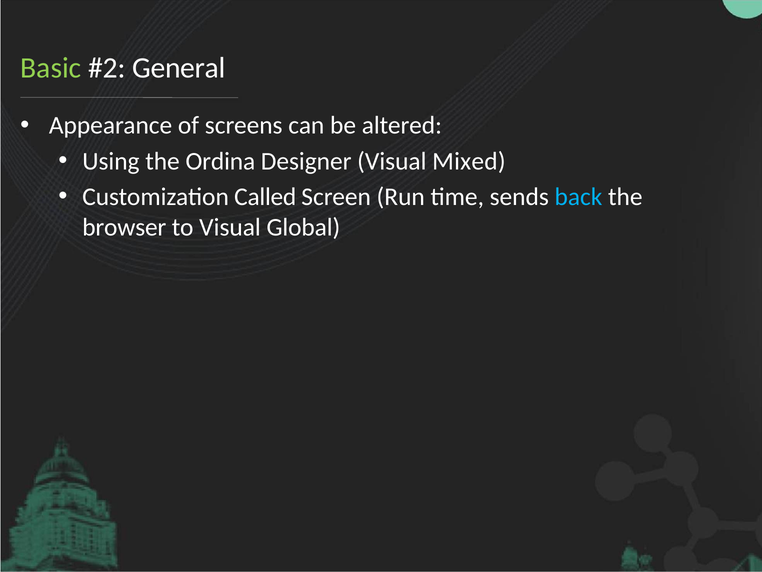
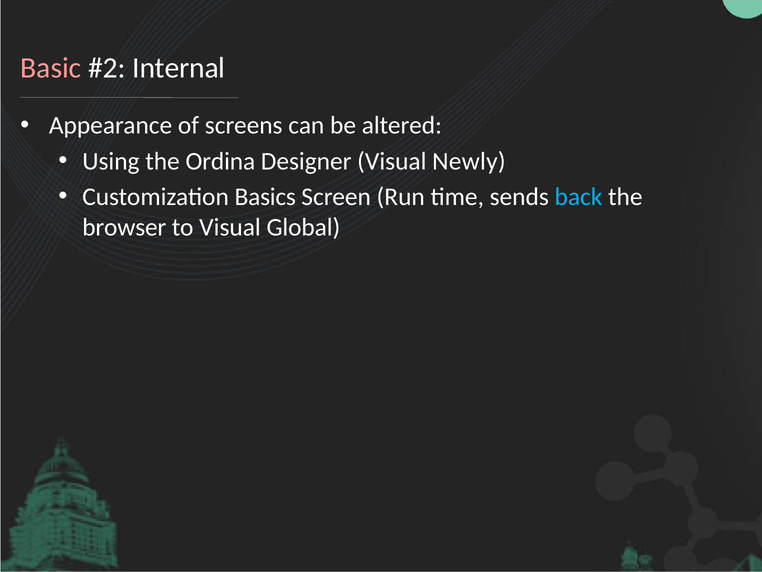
Basic colour: light green -> pink
General: General -> Internal
Mixed: Mixed -> Newly
Called: Called -> Basics
